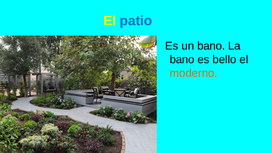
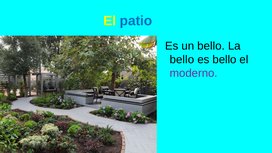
un bano: bano -> bello
bano at (182, 60): bano -> bello
moderno colour: orange -> purple
